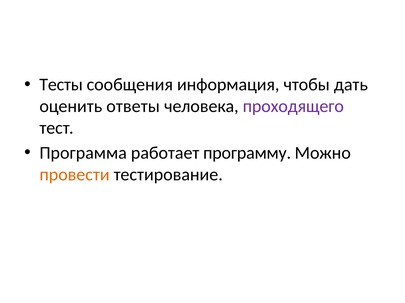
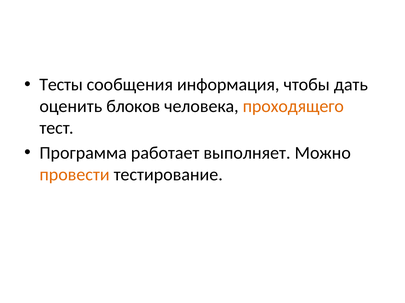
ответы: ответы -> блоков
проходящего colour: purple -> orange
программу: программу -> выполняет
